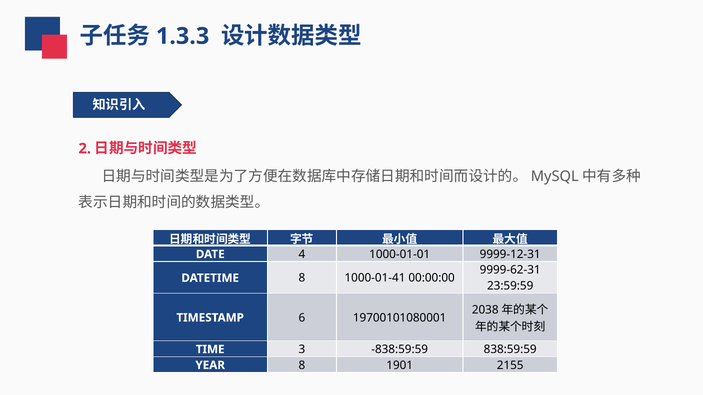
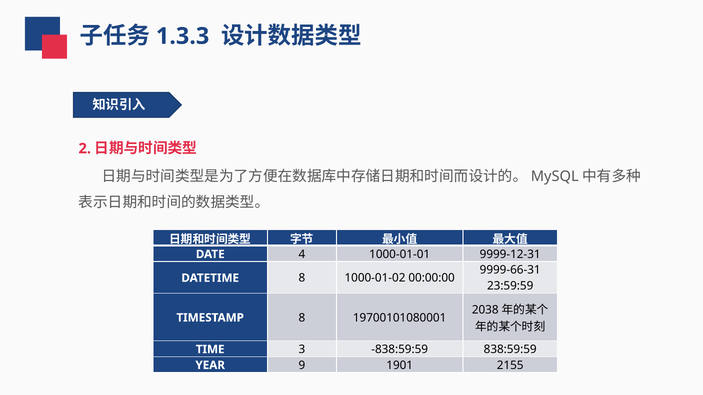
9999-62-31: 9999-62-31 -> 9999-66-31
1000-01-41: 1000-01-41 -> 1000-01-02
TIMESTAMP 6: 6 -> 8
YEAR 8: 8 -> 9
